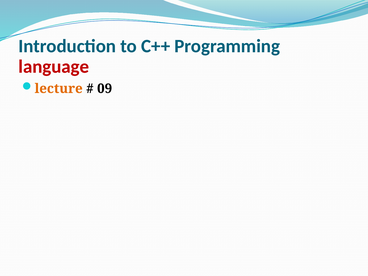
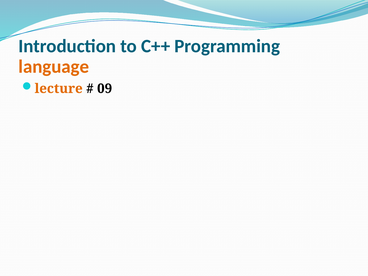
language colour: red -> orange
